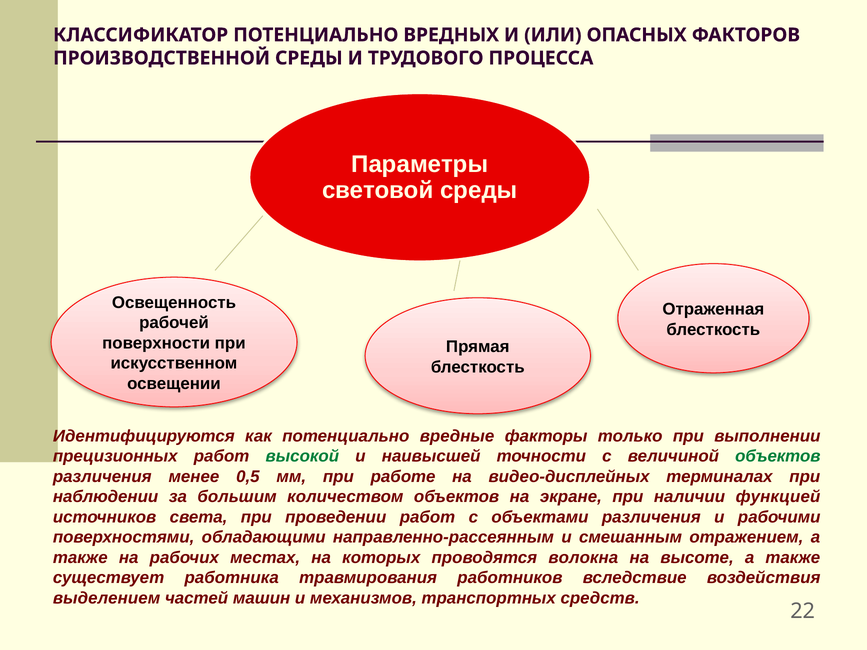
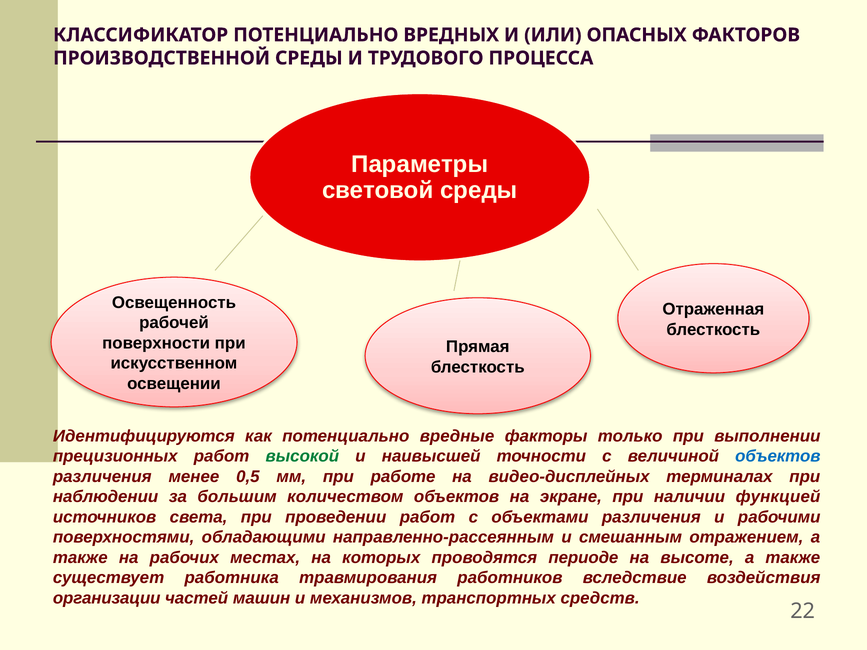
объектов at (778, 457) colour: green -> blue
волокна: волокна -> периоде
выделением: выделением -> организации
